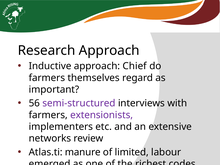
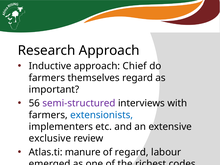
extensionists colour: purple -> blue
networks: networks -> exclusive
of limited: limited -> regard
